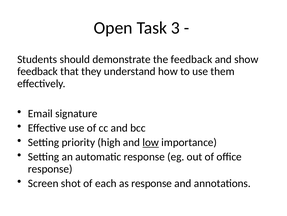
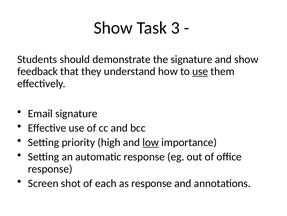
Open at (113, 28): Open -> Show
the feedback: feedback -> signature
use at (200, 71) underline: none -> present
